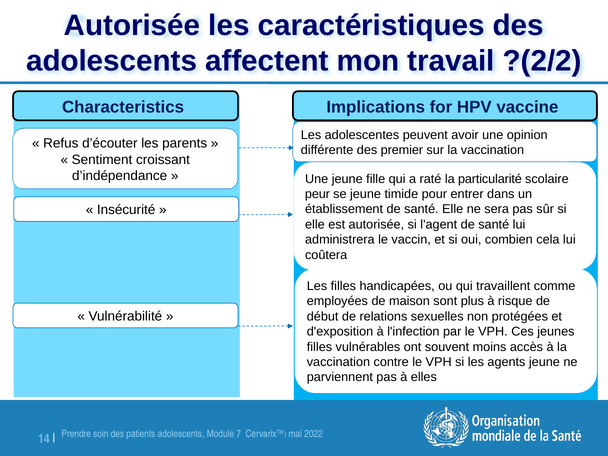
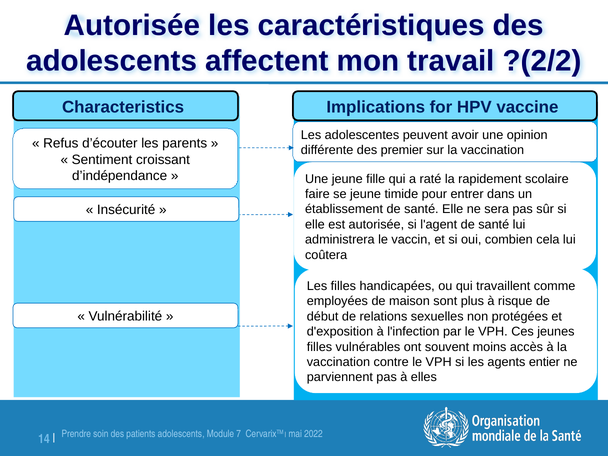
particularité: particularité -> rapidement
peur: peur -> faire
agents jeune: jeune -> entier
